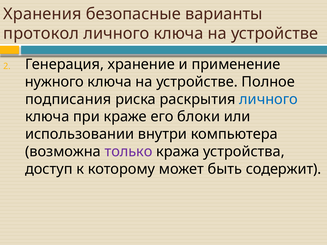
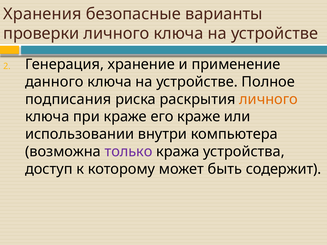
протокол: протокол -> проверки
нужного: нужного -> данного
личного at (269, 99) colour: blue -> orange
его блоки: блоки -> краже
